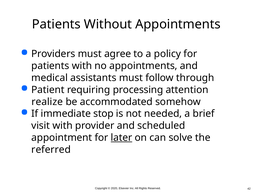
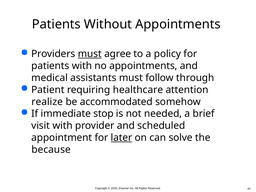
must at (90, 54) underline: none -> present
processing: processing -> healthcare
referred: referred -> because
